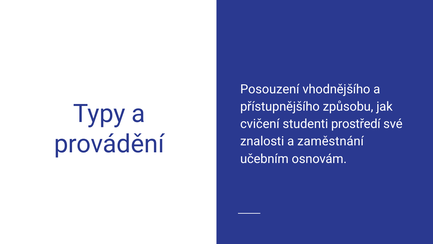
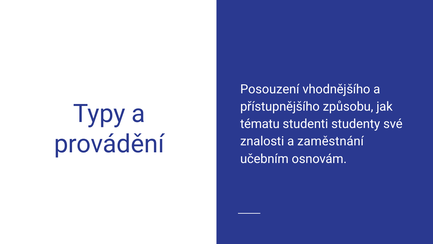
cvičení: cvičení -> tématu
prostředí: prostředí -> studenty
